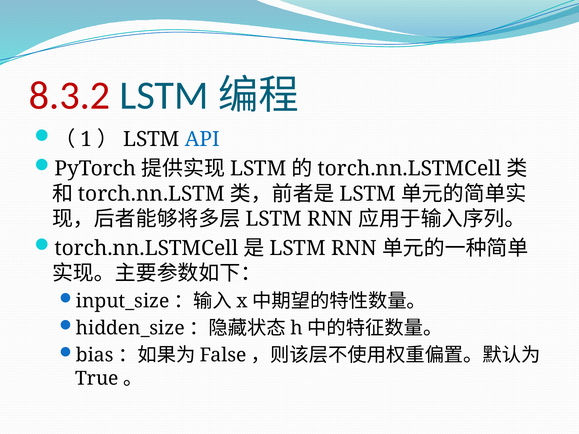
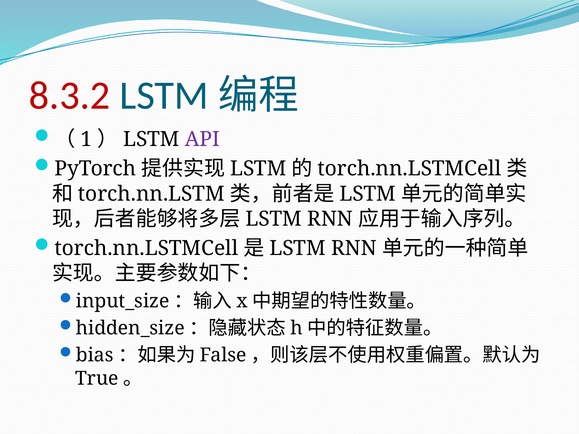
API colour: blue -> purple
